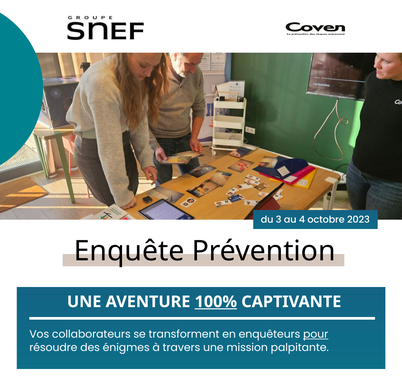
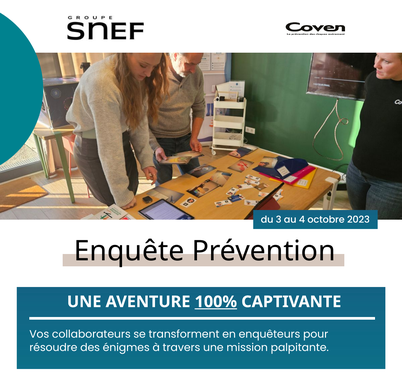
pour underline: present -> none
